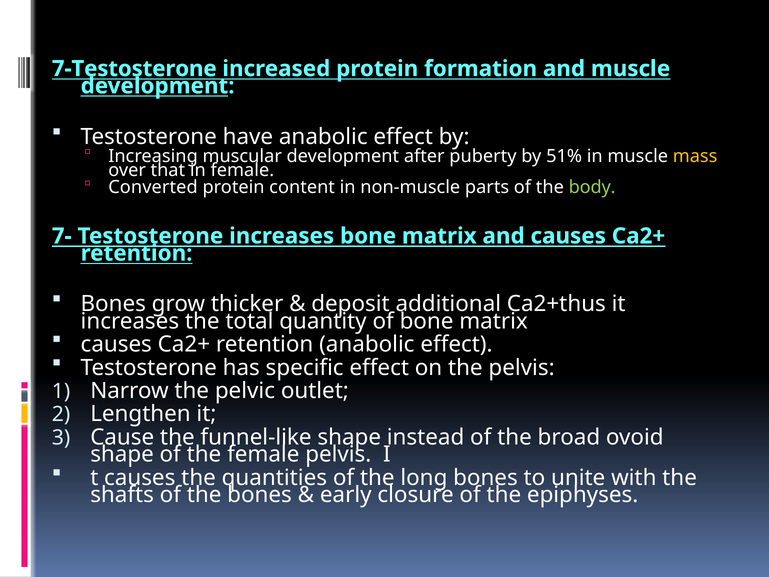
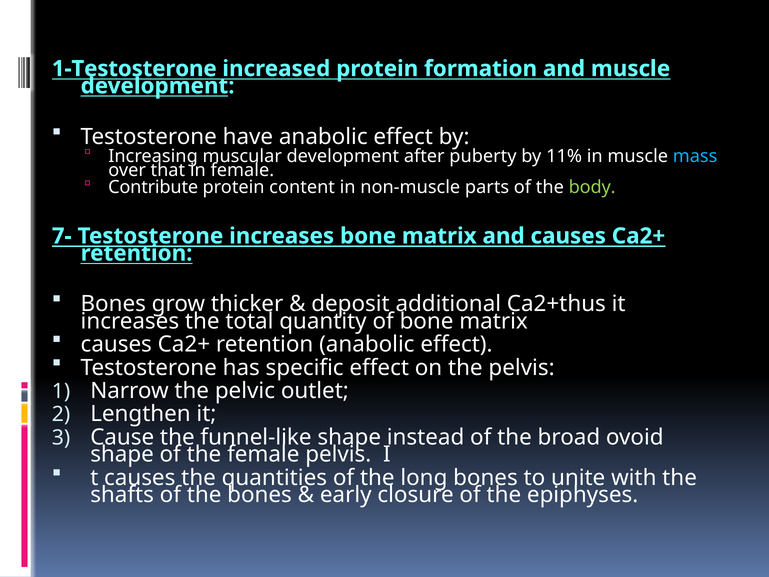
7-Testosterone: 7-Testosterone -> 1-Testosterone
51%: 51% -> 11%
mass colour: yellow -> light blue
Converted: Converted -> Contribute
